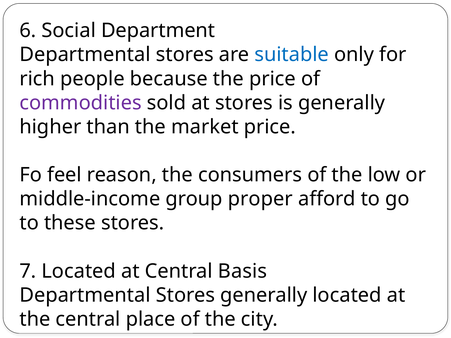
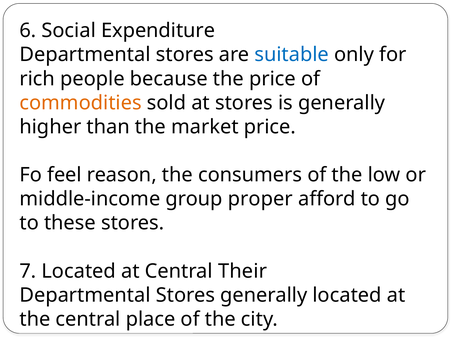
Department: Department -> Expenditure
commodities colour: purple -> orange
Basis: Basis -> Their
